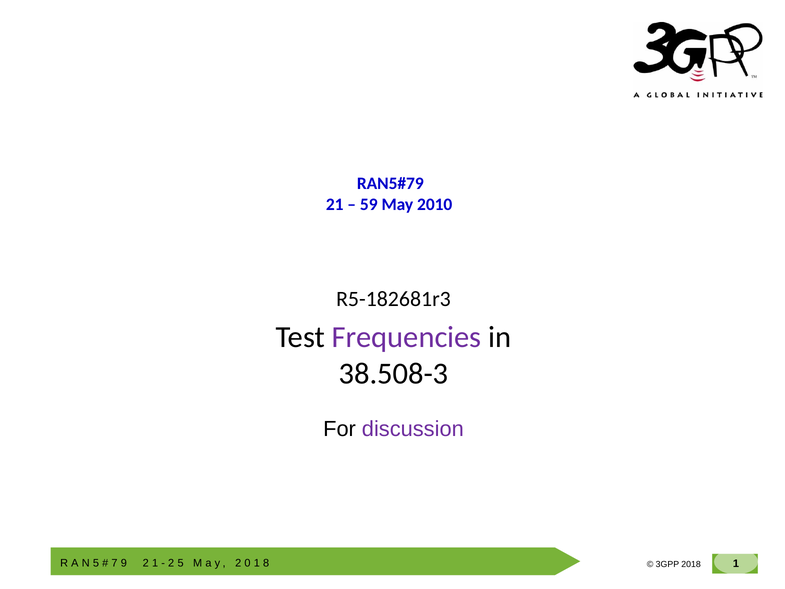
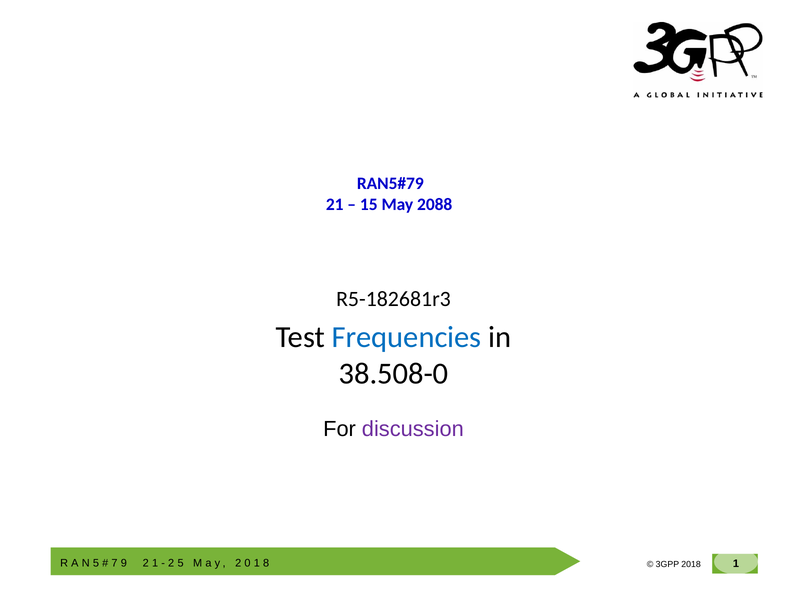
59: 59 -> 15
2010: 2010 -> 2088
Frequencies colour: purple -> blue
38.508-3: 38.508-3 -> 38.508-0
